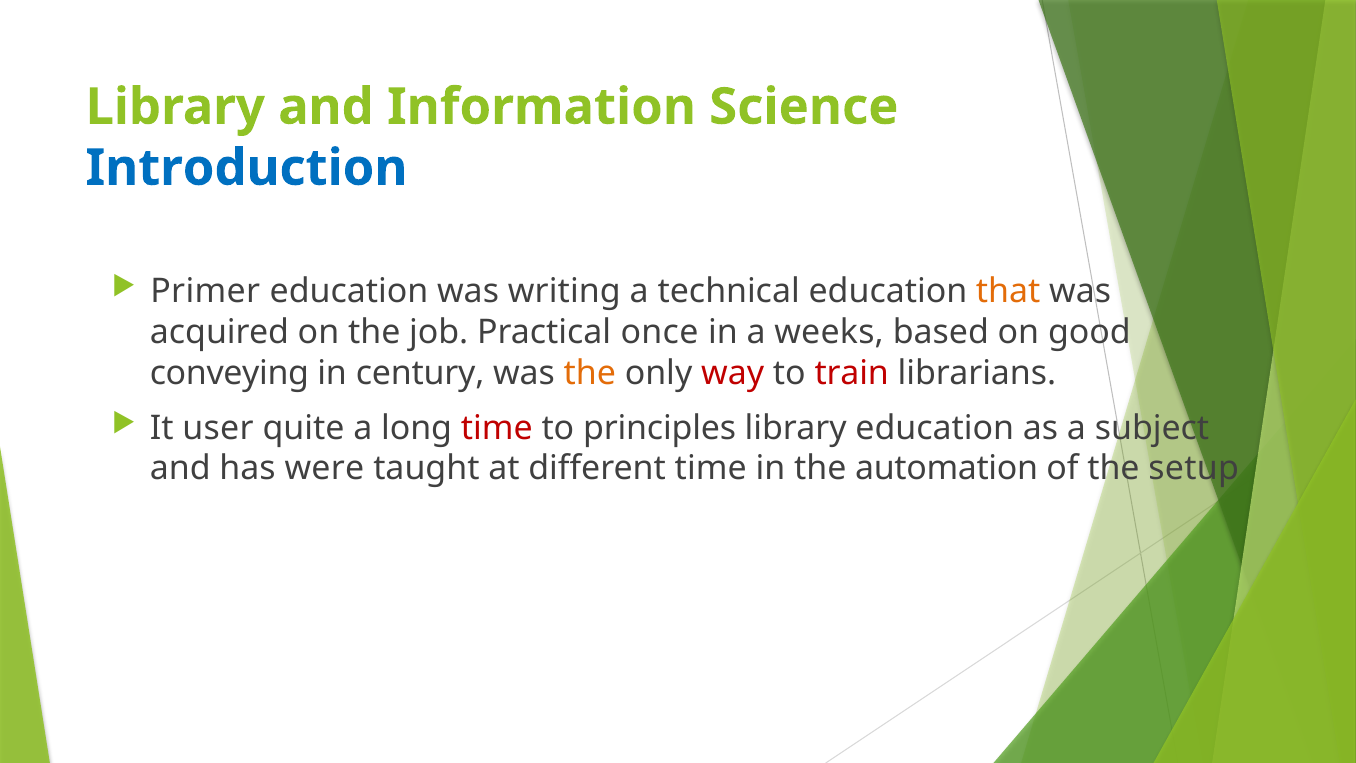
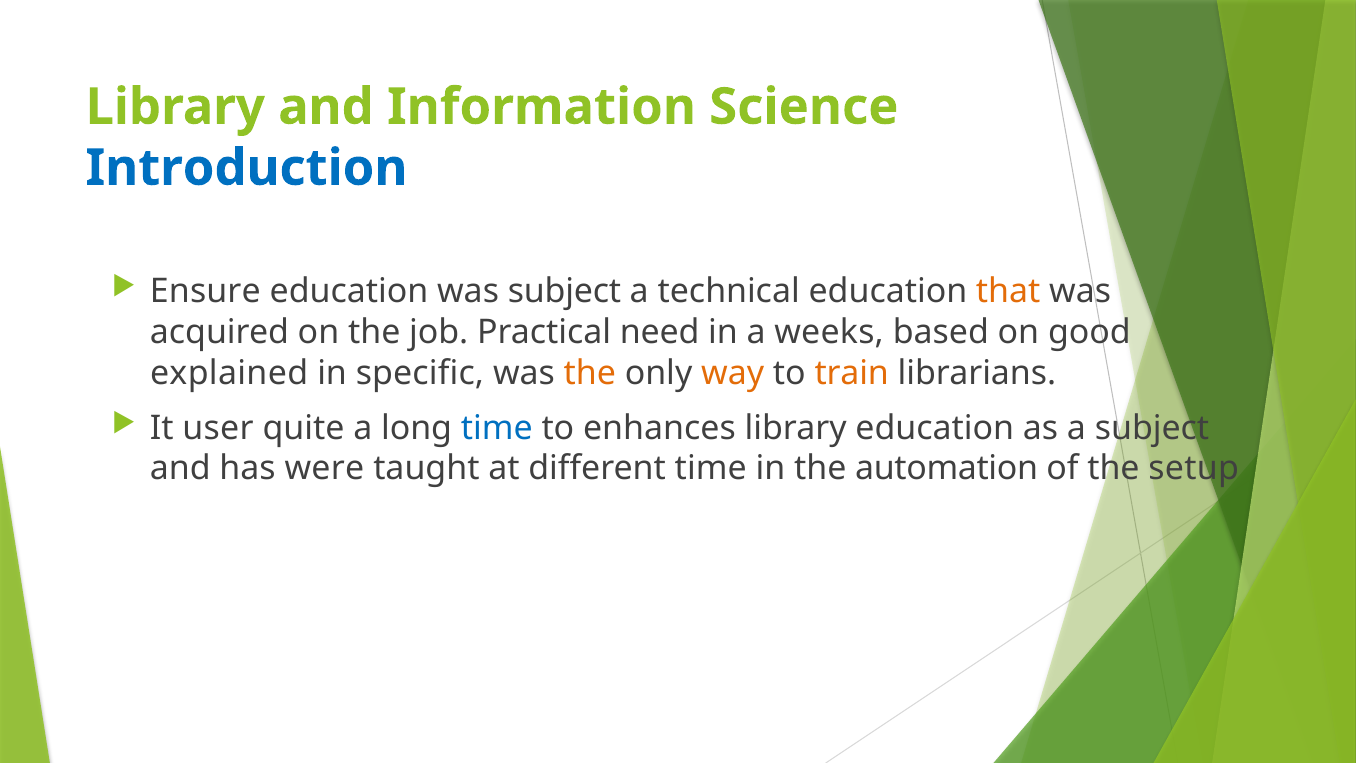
Primer: Primer -> Ensure
was writing: writing -> subject
once: once -> need
conveying: conveying -> explained
century: century -> specific
way colour: red -> orange
train colour: red -> orange
time at (497, 428) colour: red -> blue
principles: principles -> enhances
